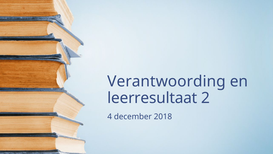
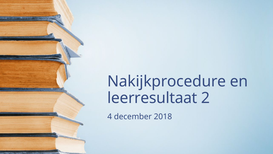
Verantwoording: Verantwoording -> Nakijkprocedure
